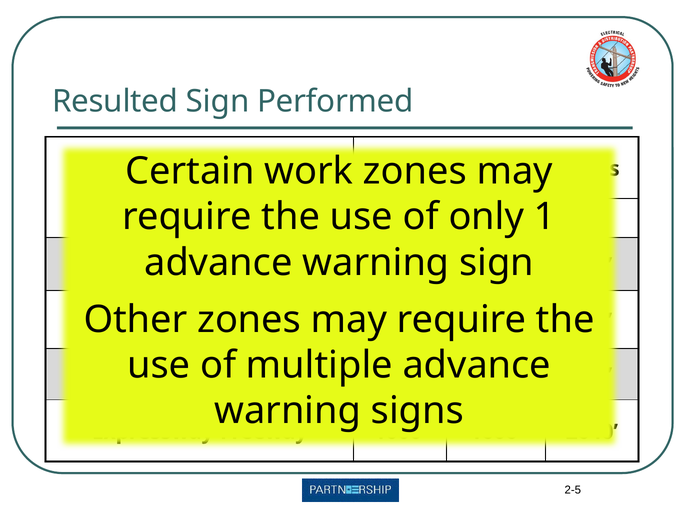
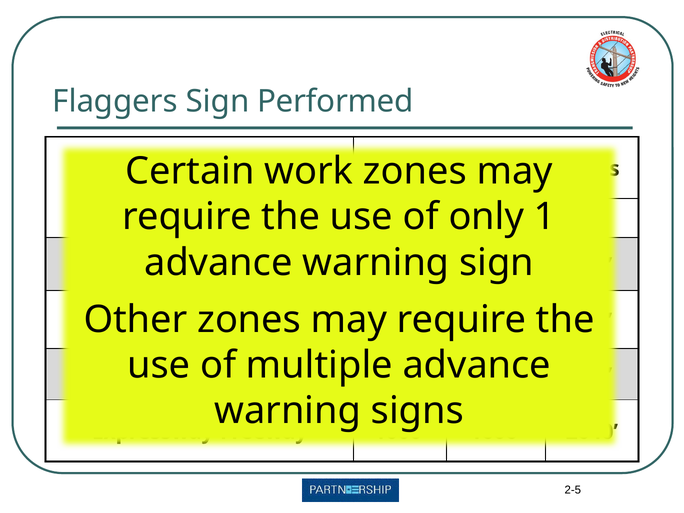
Resulted: Resulted -> Flaggers
